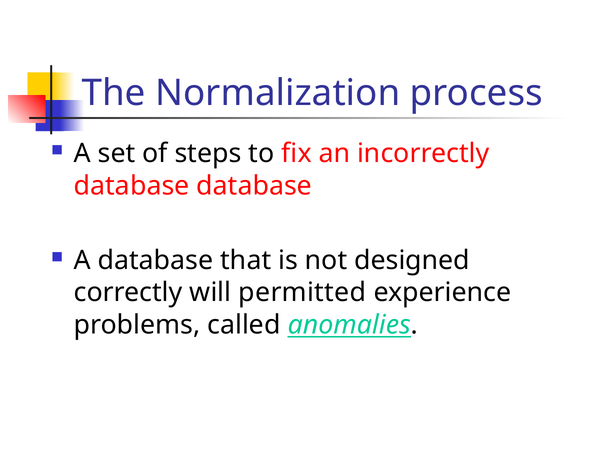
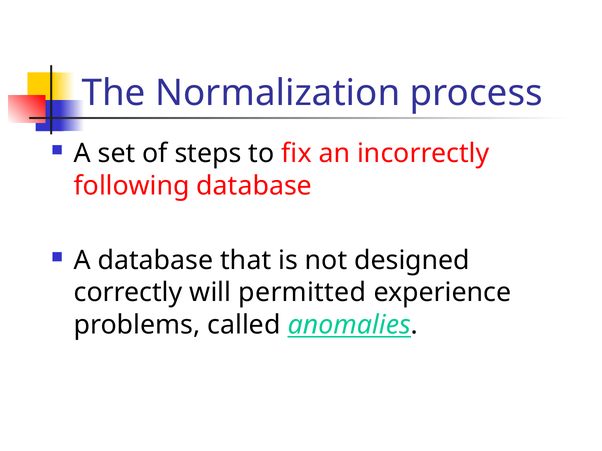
database at (132, 186): database -> following
